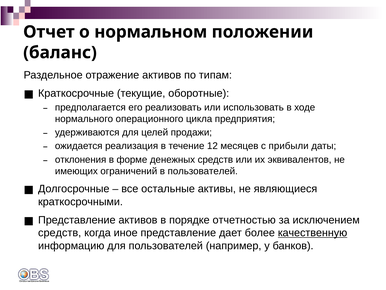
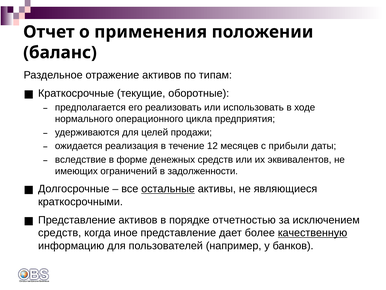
нормальном: нормальном -> применения
отклонения: отклонения -> вследствие
в пользователей: пользователей -> задолженности
остальные underline: none -> present
